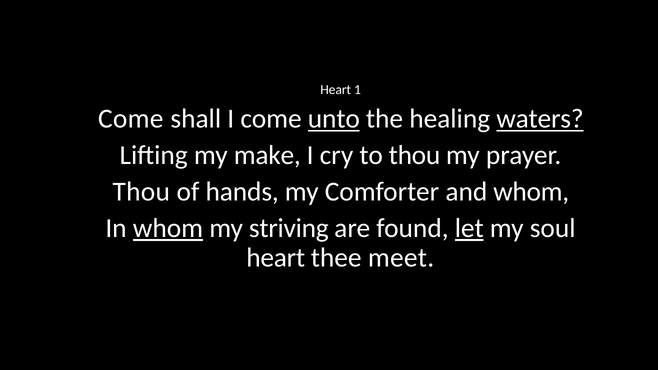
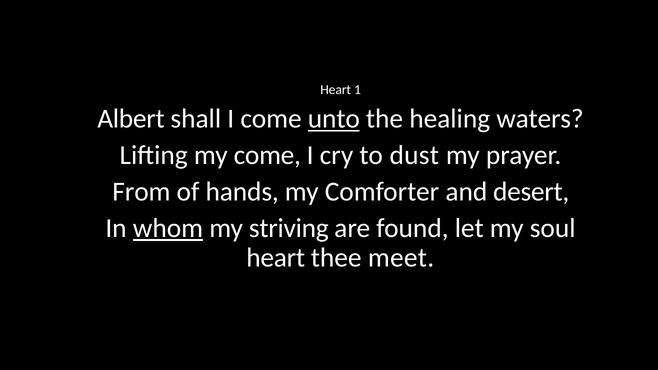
Come at (131, 119): Come -> Albert
waters underline: present -> none
my make: make -> come
to thou: thou -> dust
Thou at (141, 192): Thou -> From
and whom: whom -> desert
let underline: present -> none
